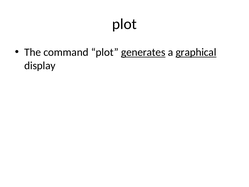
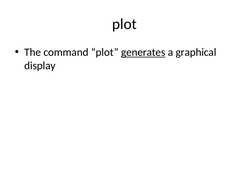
graphical underline: present -> none
